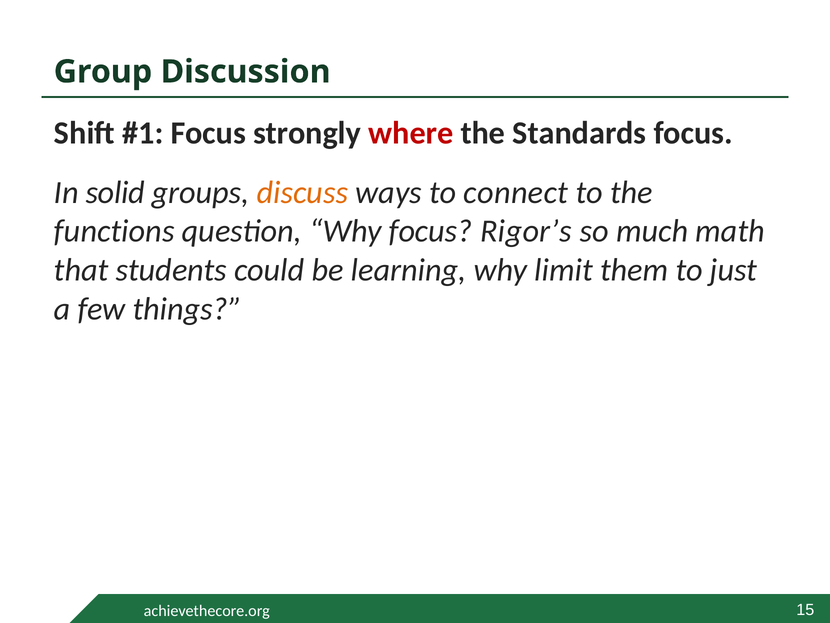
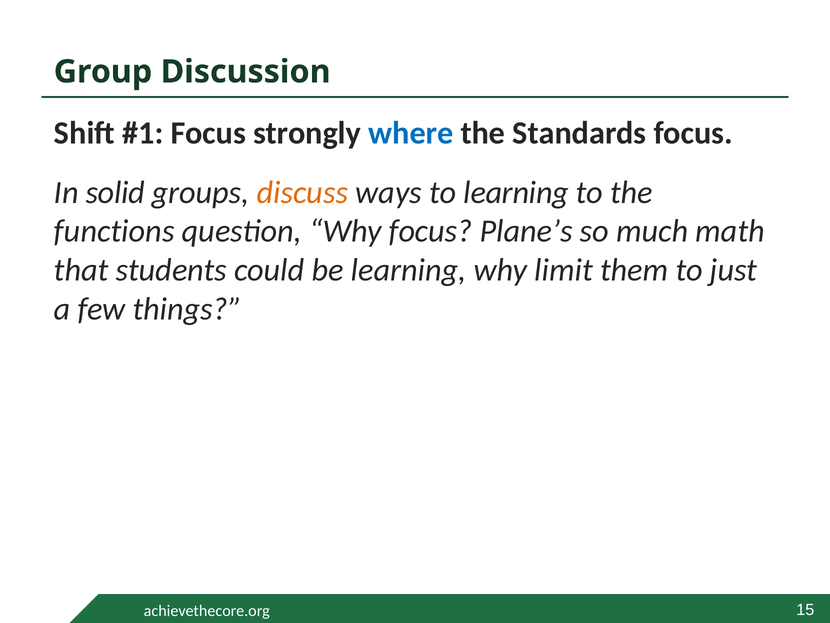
where colour: red -> blue
to connect: connect -> learning
Rigor’s: Rigor’s -> Plane’s
